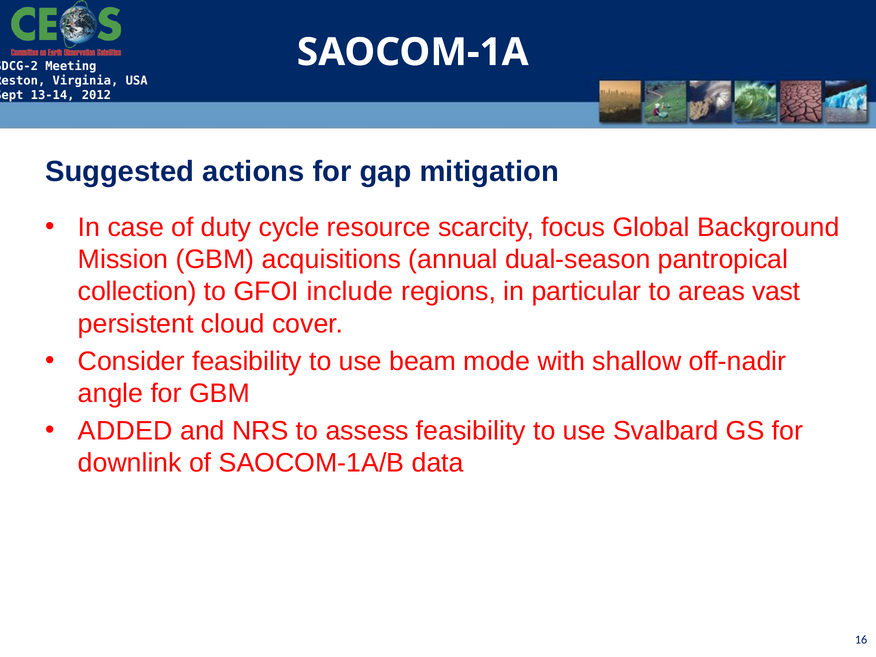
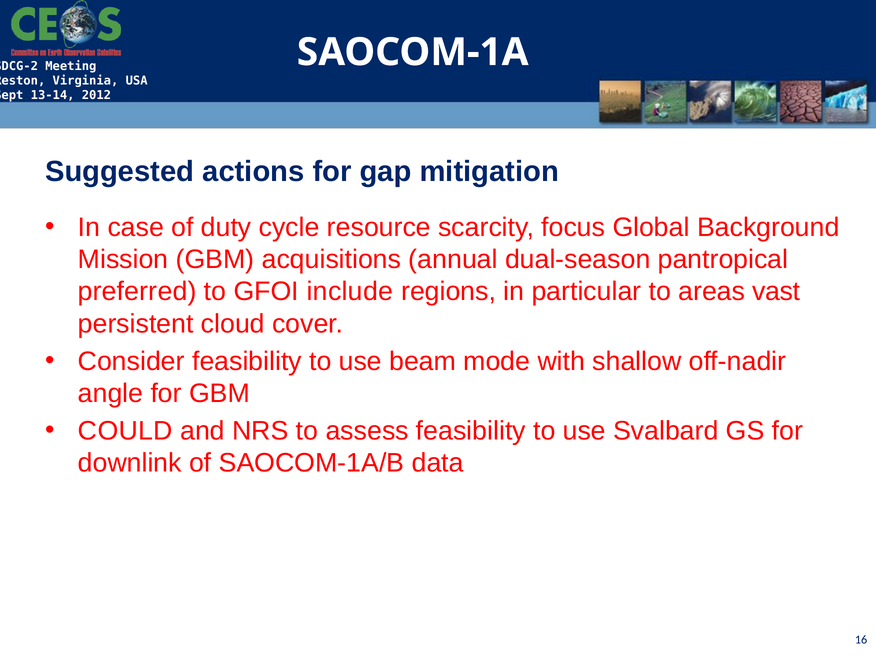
collection: collection -> preferred
ADDED: ADDED -> COULD
